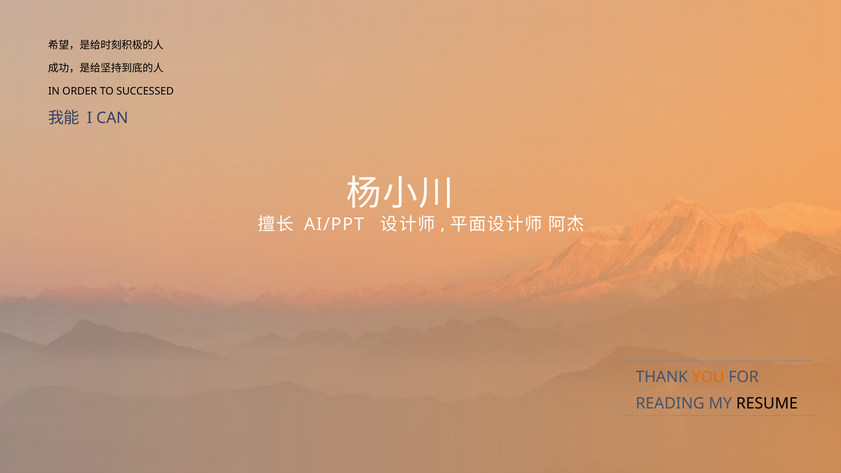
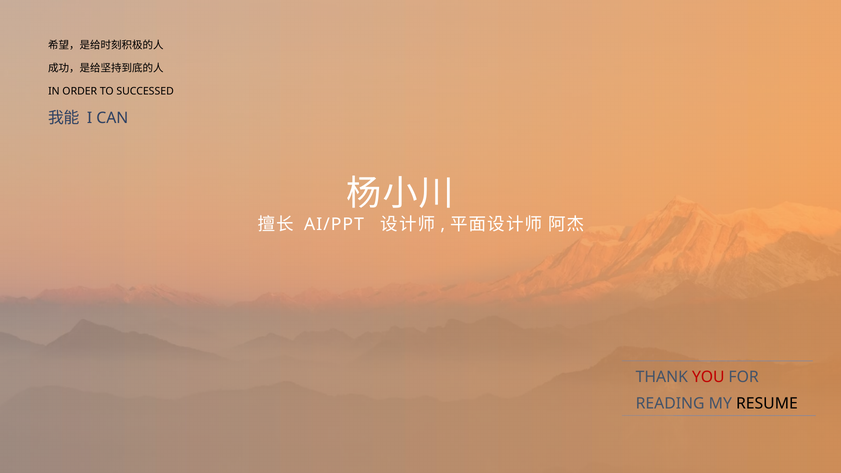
YOU colour: orange -> red
